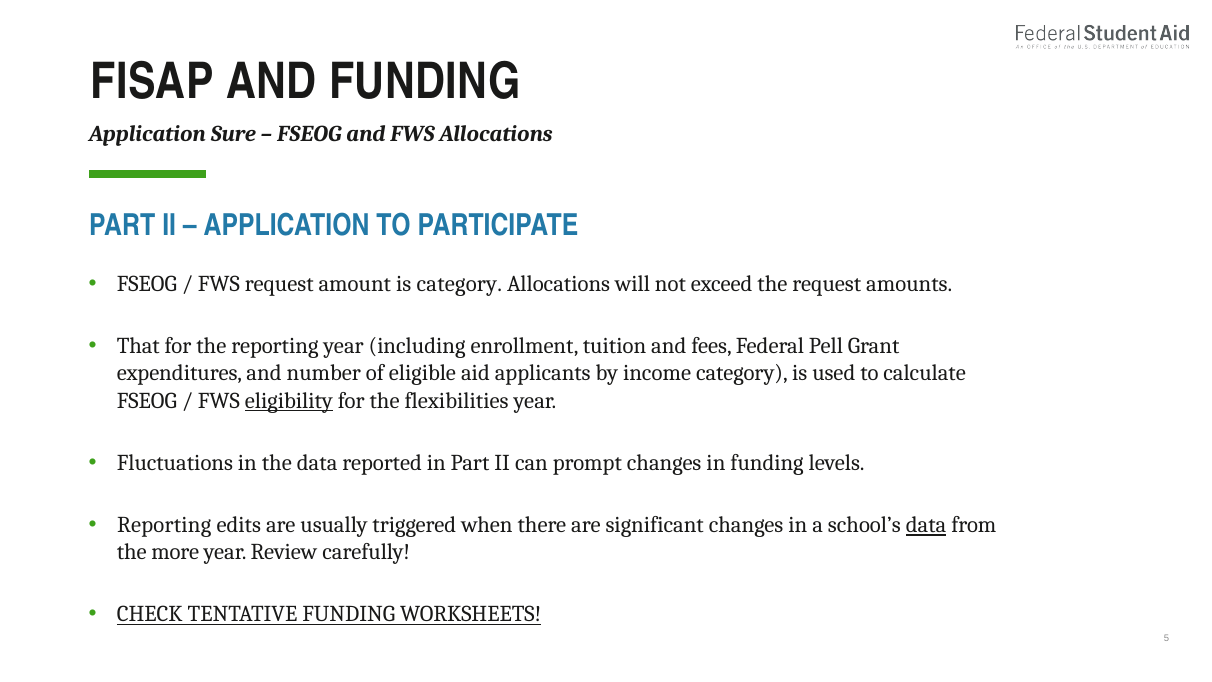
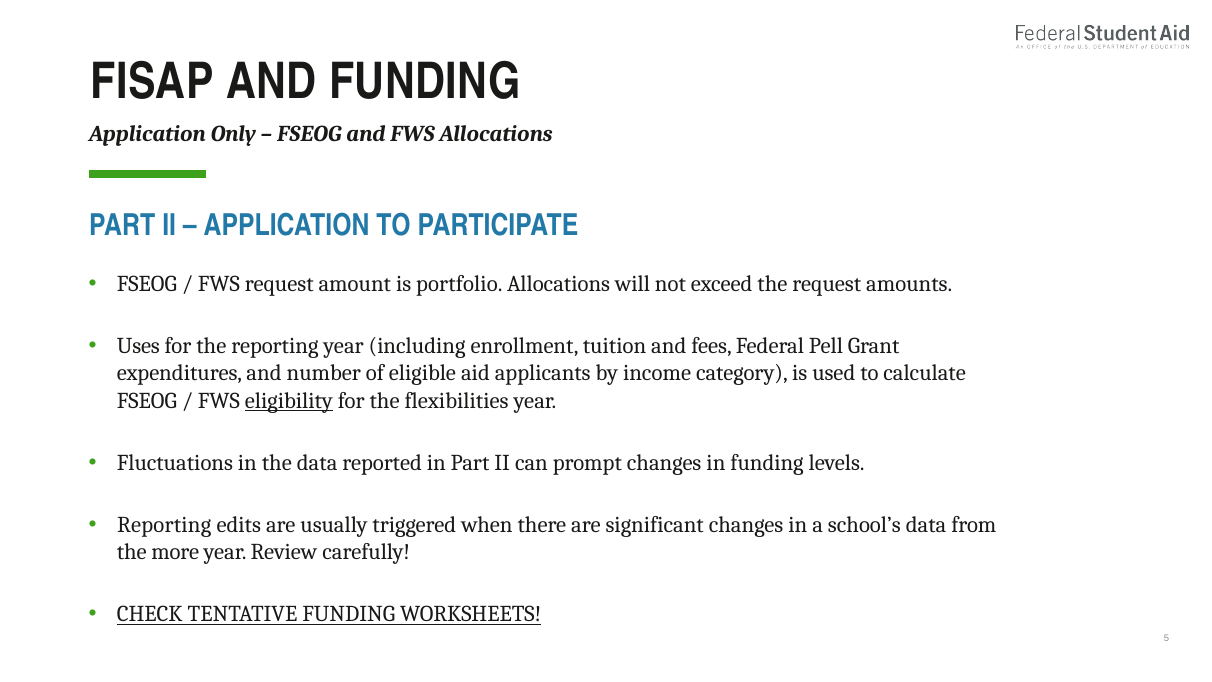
Sure: Sure -> Only
is category: category -> portfolio
That: That -> Uses
data at (926, 525) underline: present -> none
